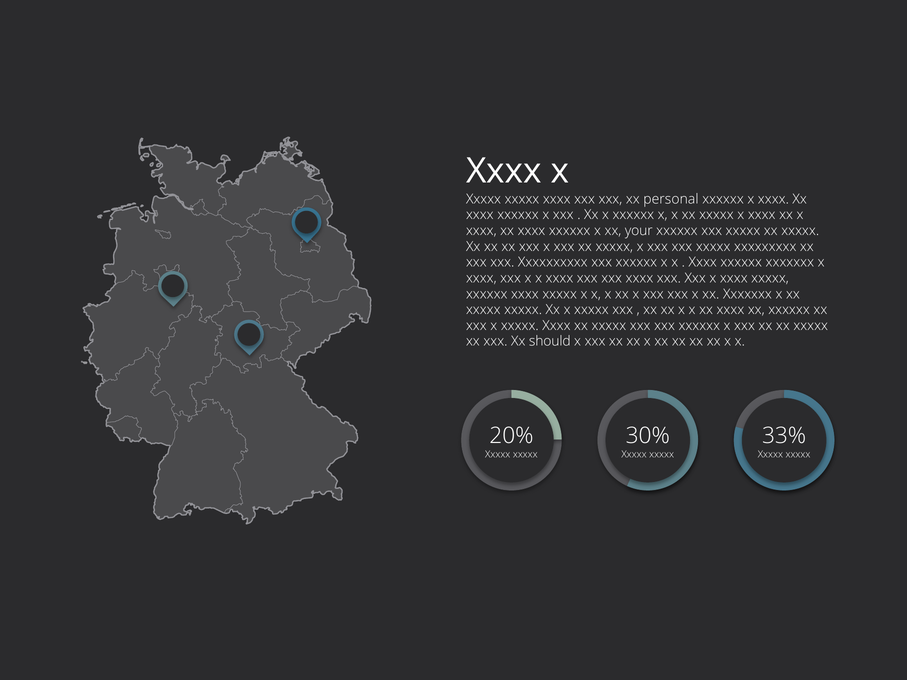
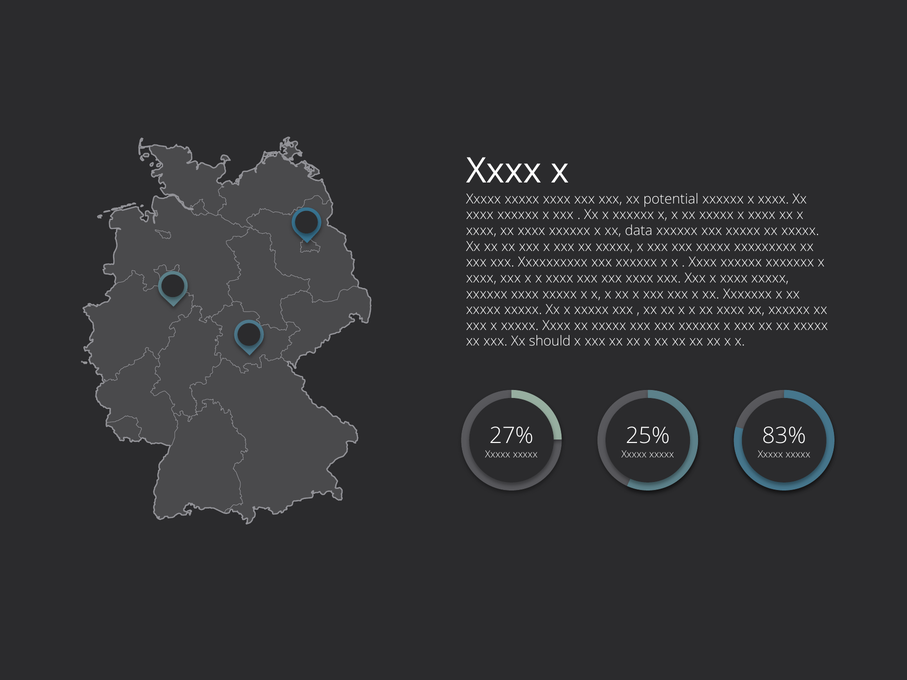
personal: personal -> potential
your: your -> data
20%: 20% -> 27%
30%: 30% -> 25%
33%: 33% -> 83%
